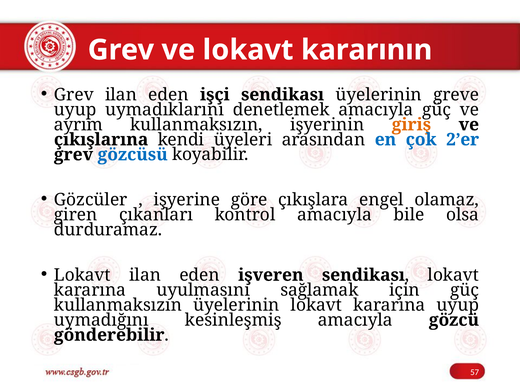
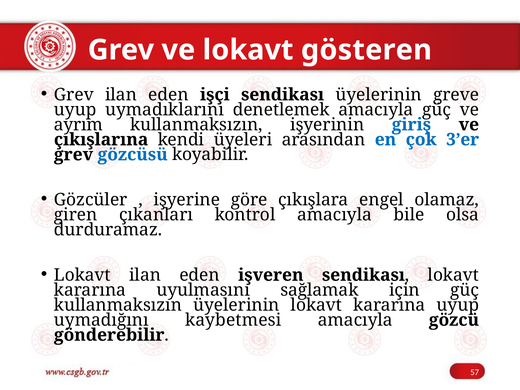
kararının: kararının -> gösteren
giriş colour: orange -> blue
2’er: 2’er -> 3’er
kesinleşmiş: kesinleşmiş -> kaybetmesi
